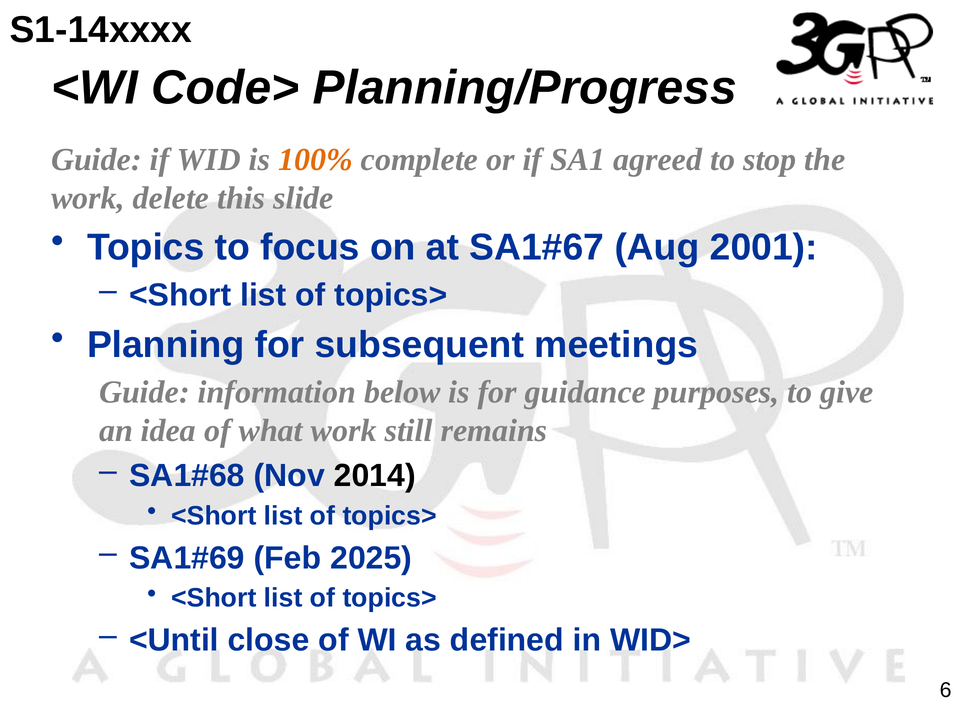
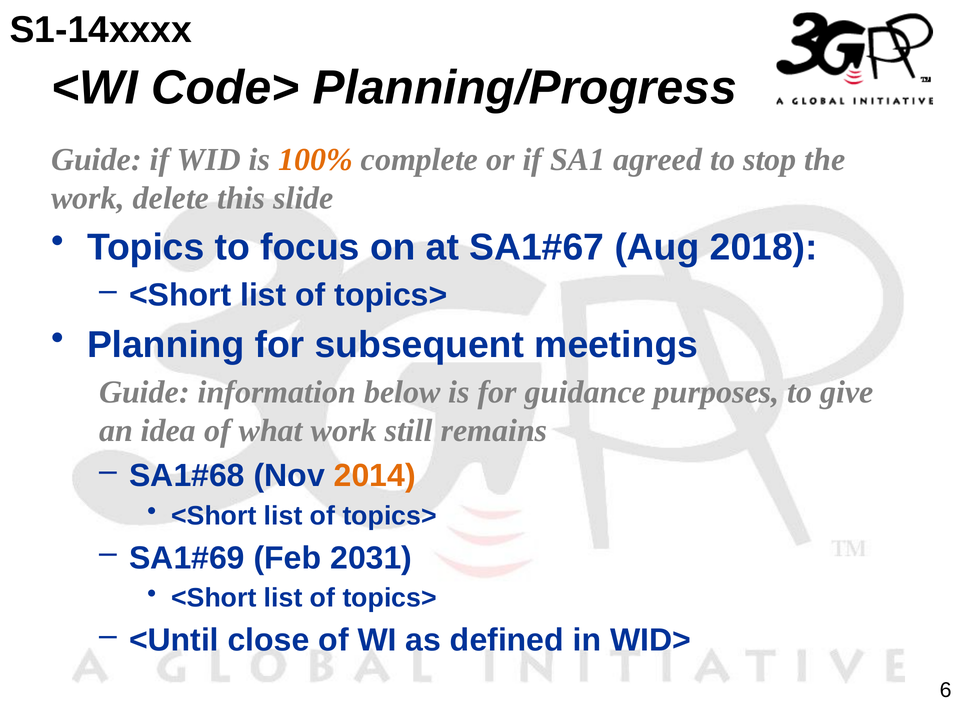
2001: 2001 -> 2018
2014 colour: black -> orange
2025: 2025 -> 2031
